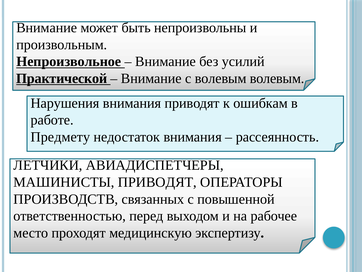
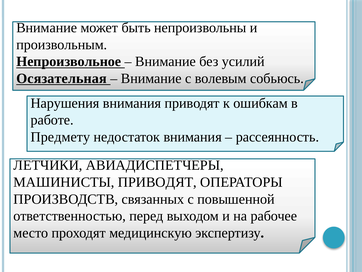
Практической: Практической -> Осязательная
волевым волевым: волевым -> собьюсь
